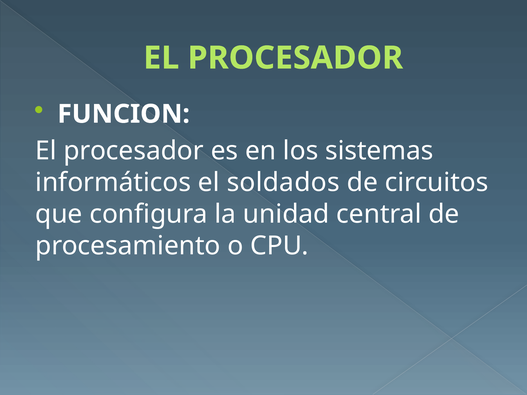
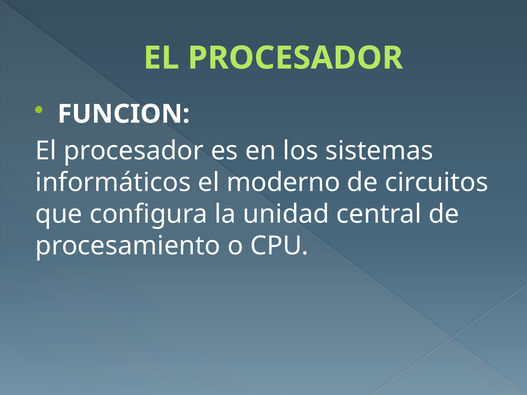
soldados: soldados -> moderno
